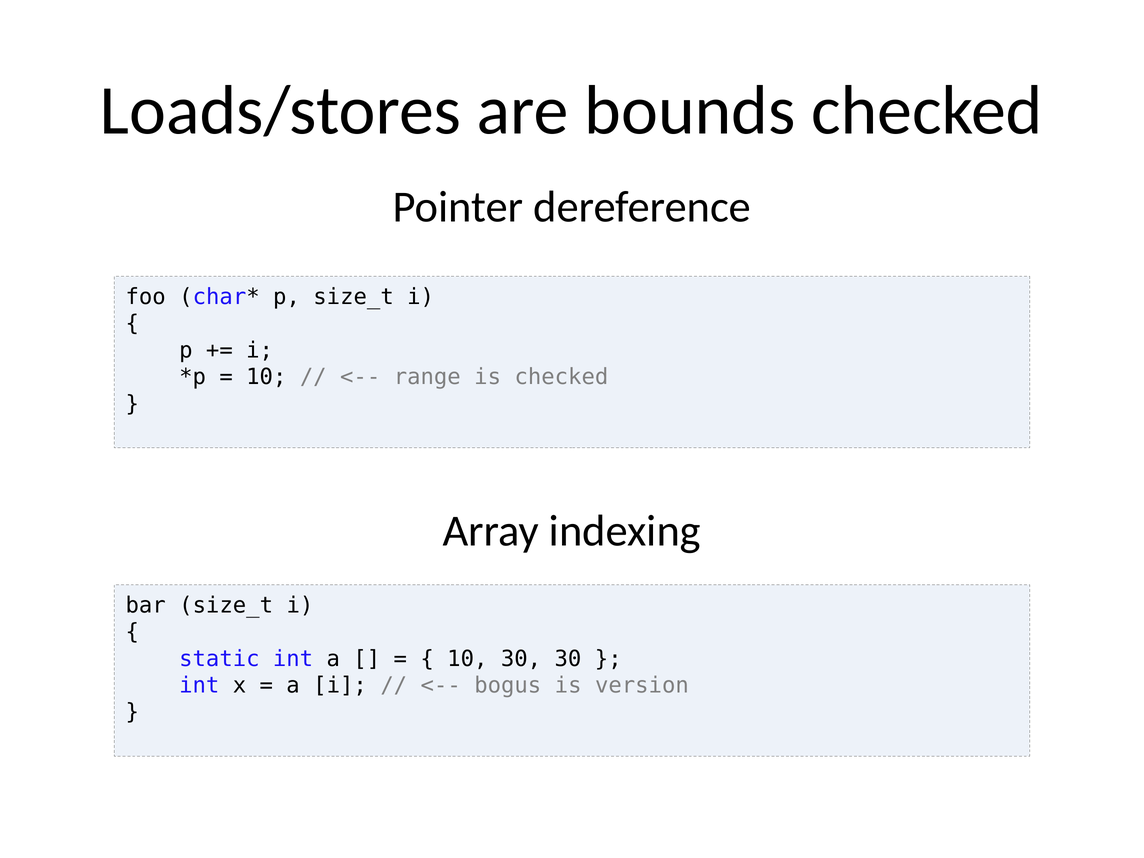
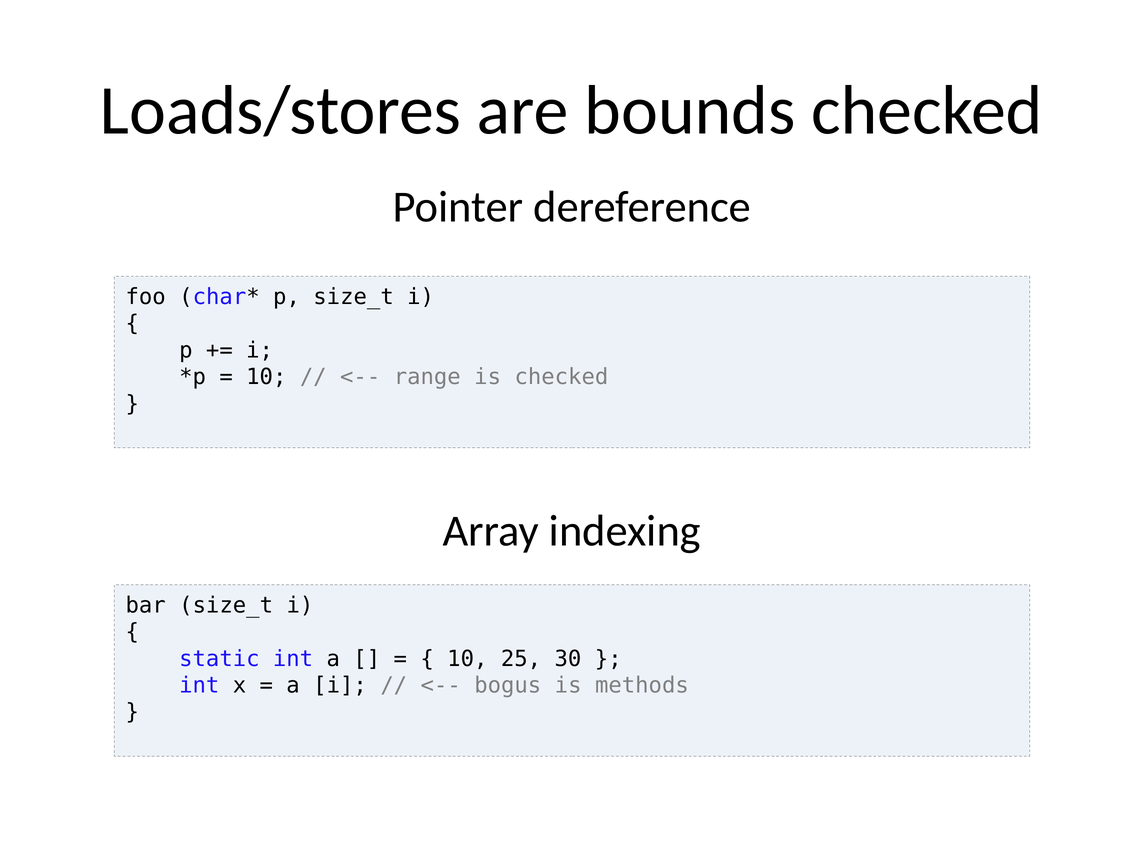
10 30: 30 -> 25
version: version -> methods
